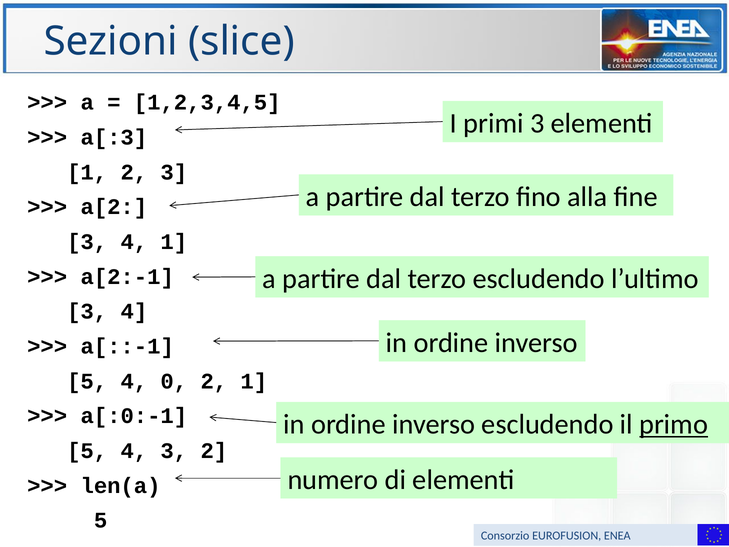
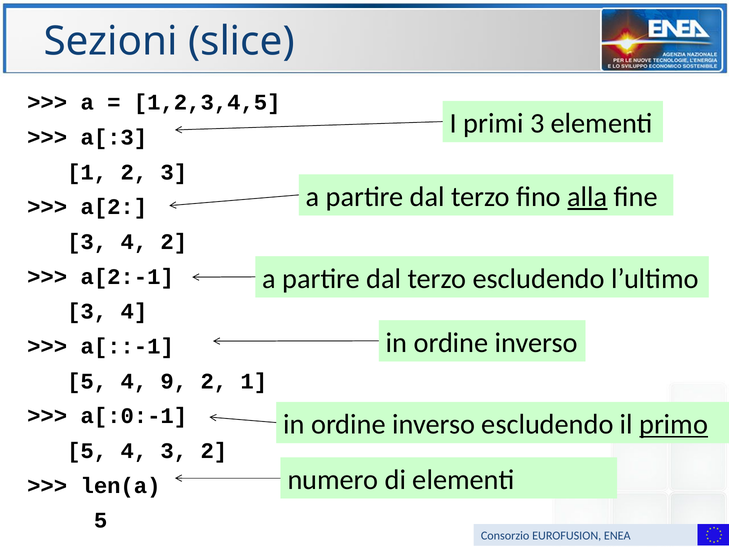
alla underline: none -> present
4 1: 1 -> 2
0: 0 -> 9
